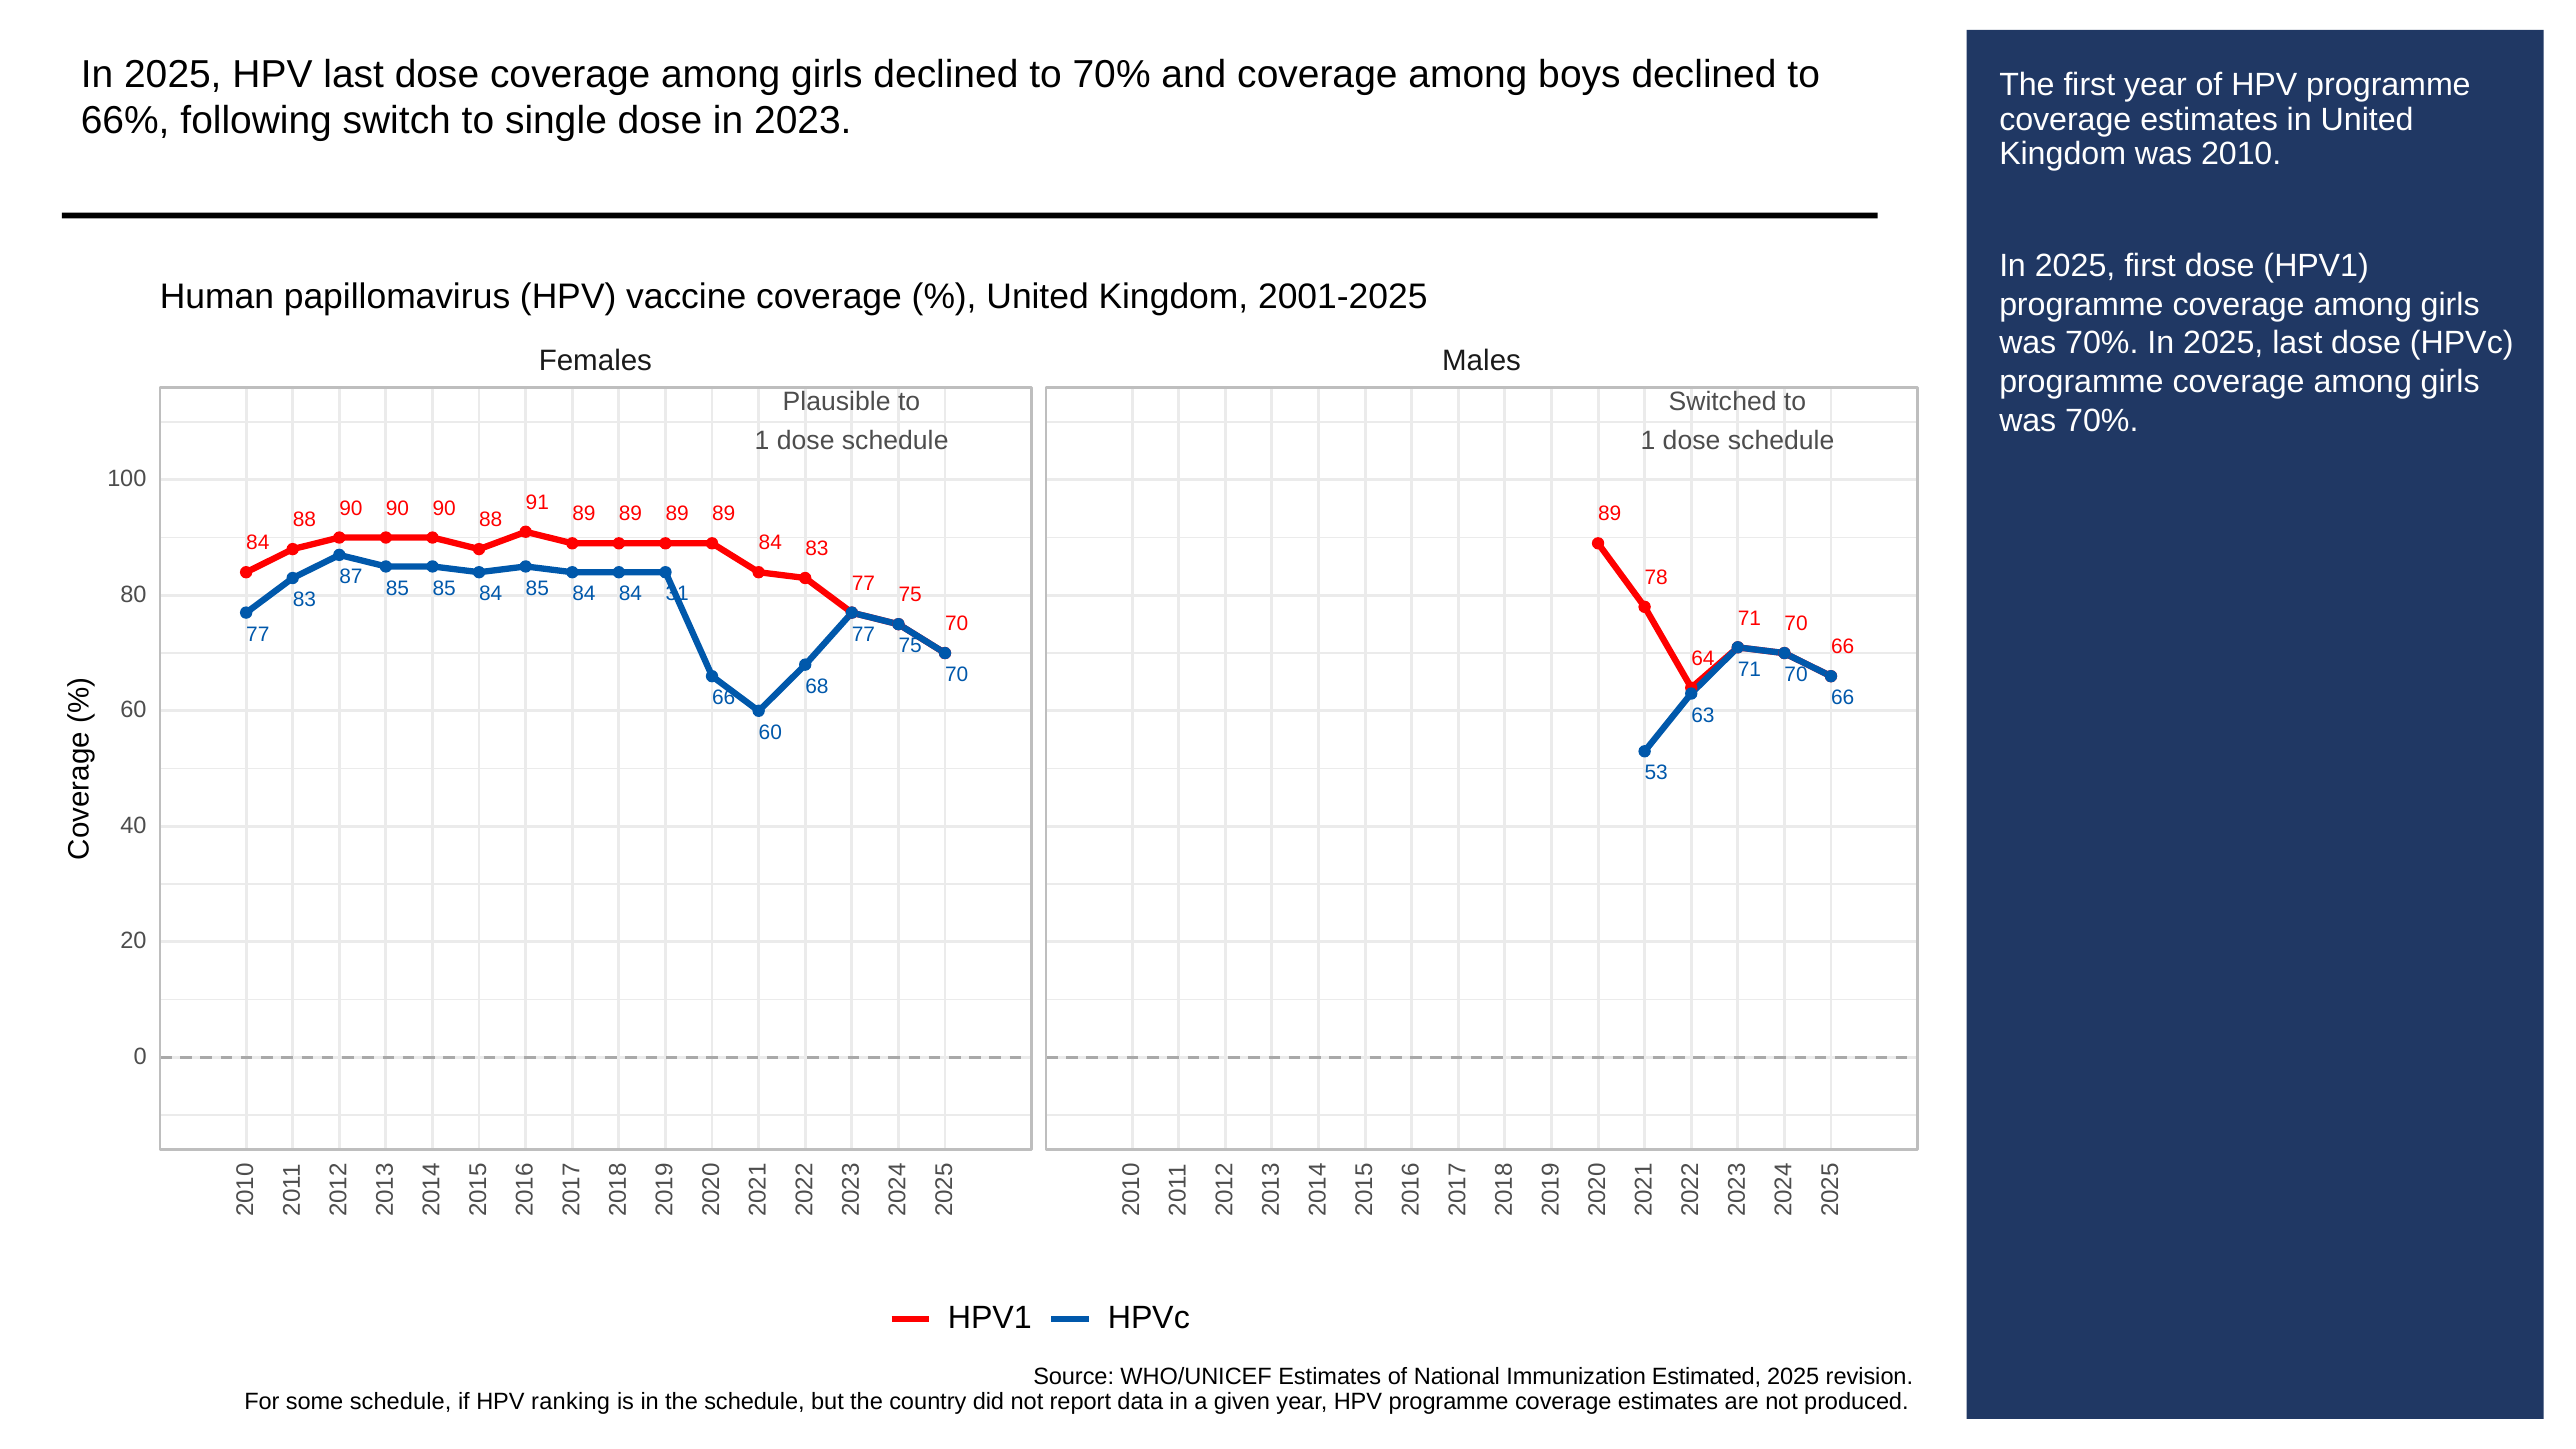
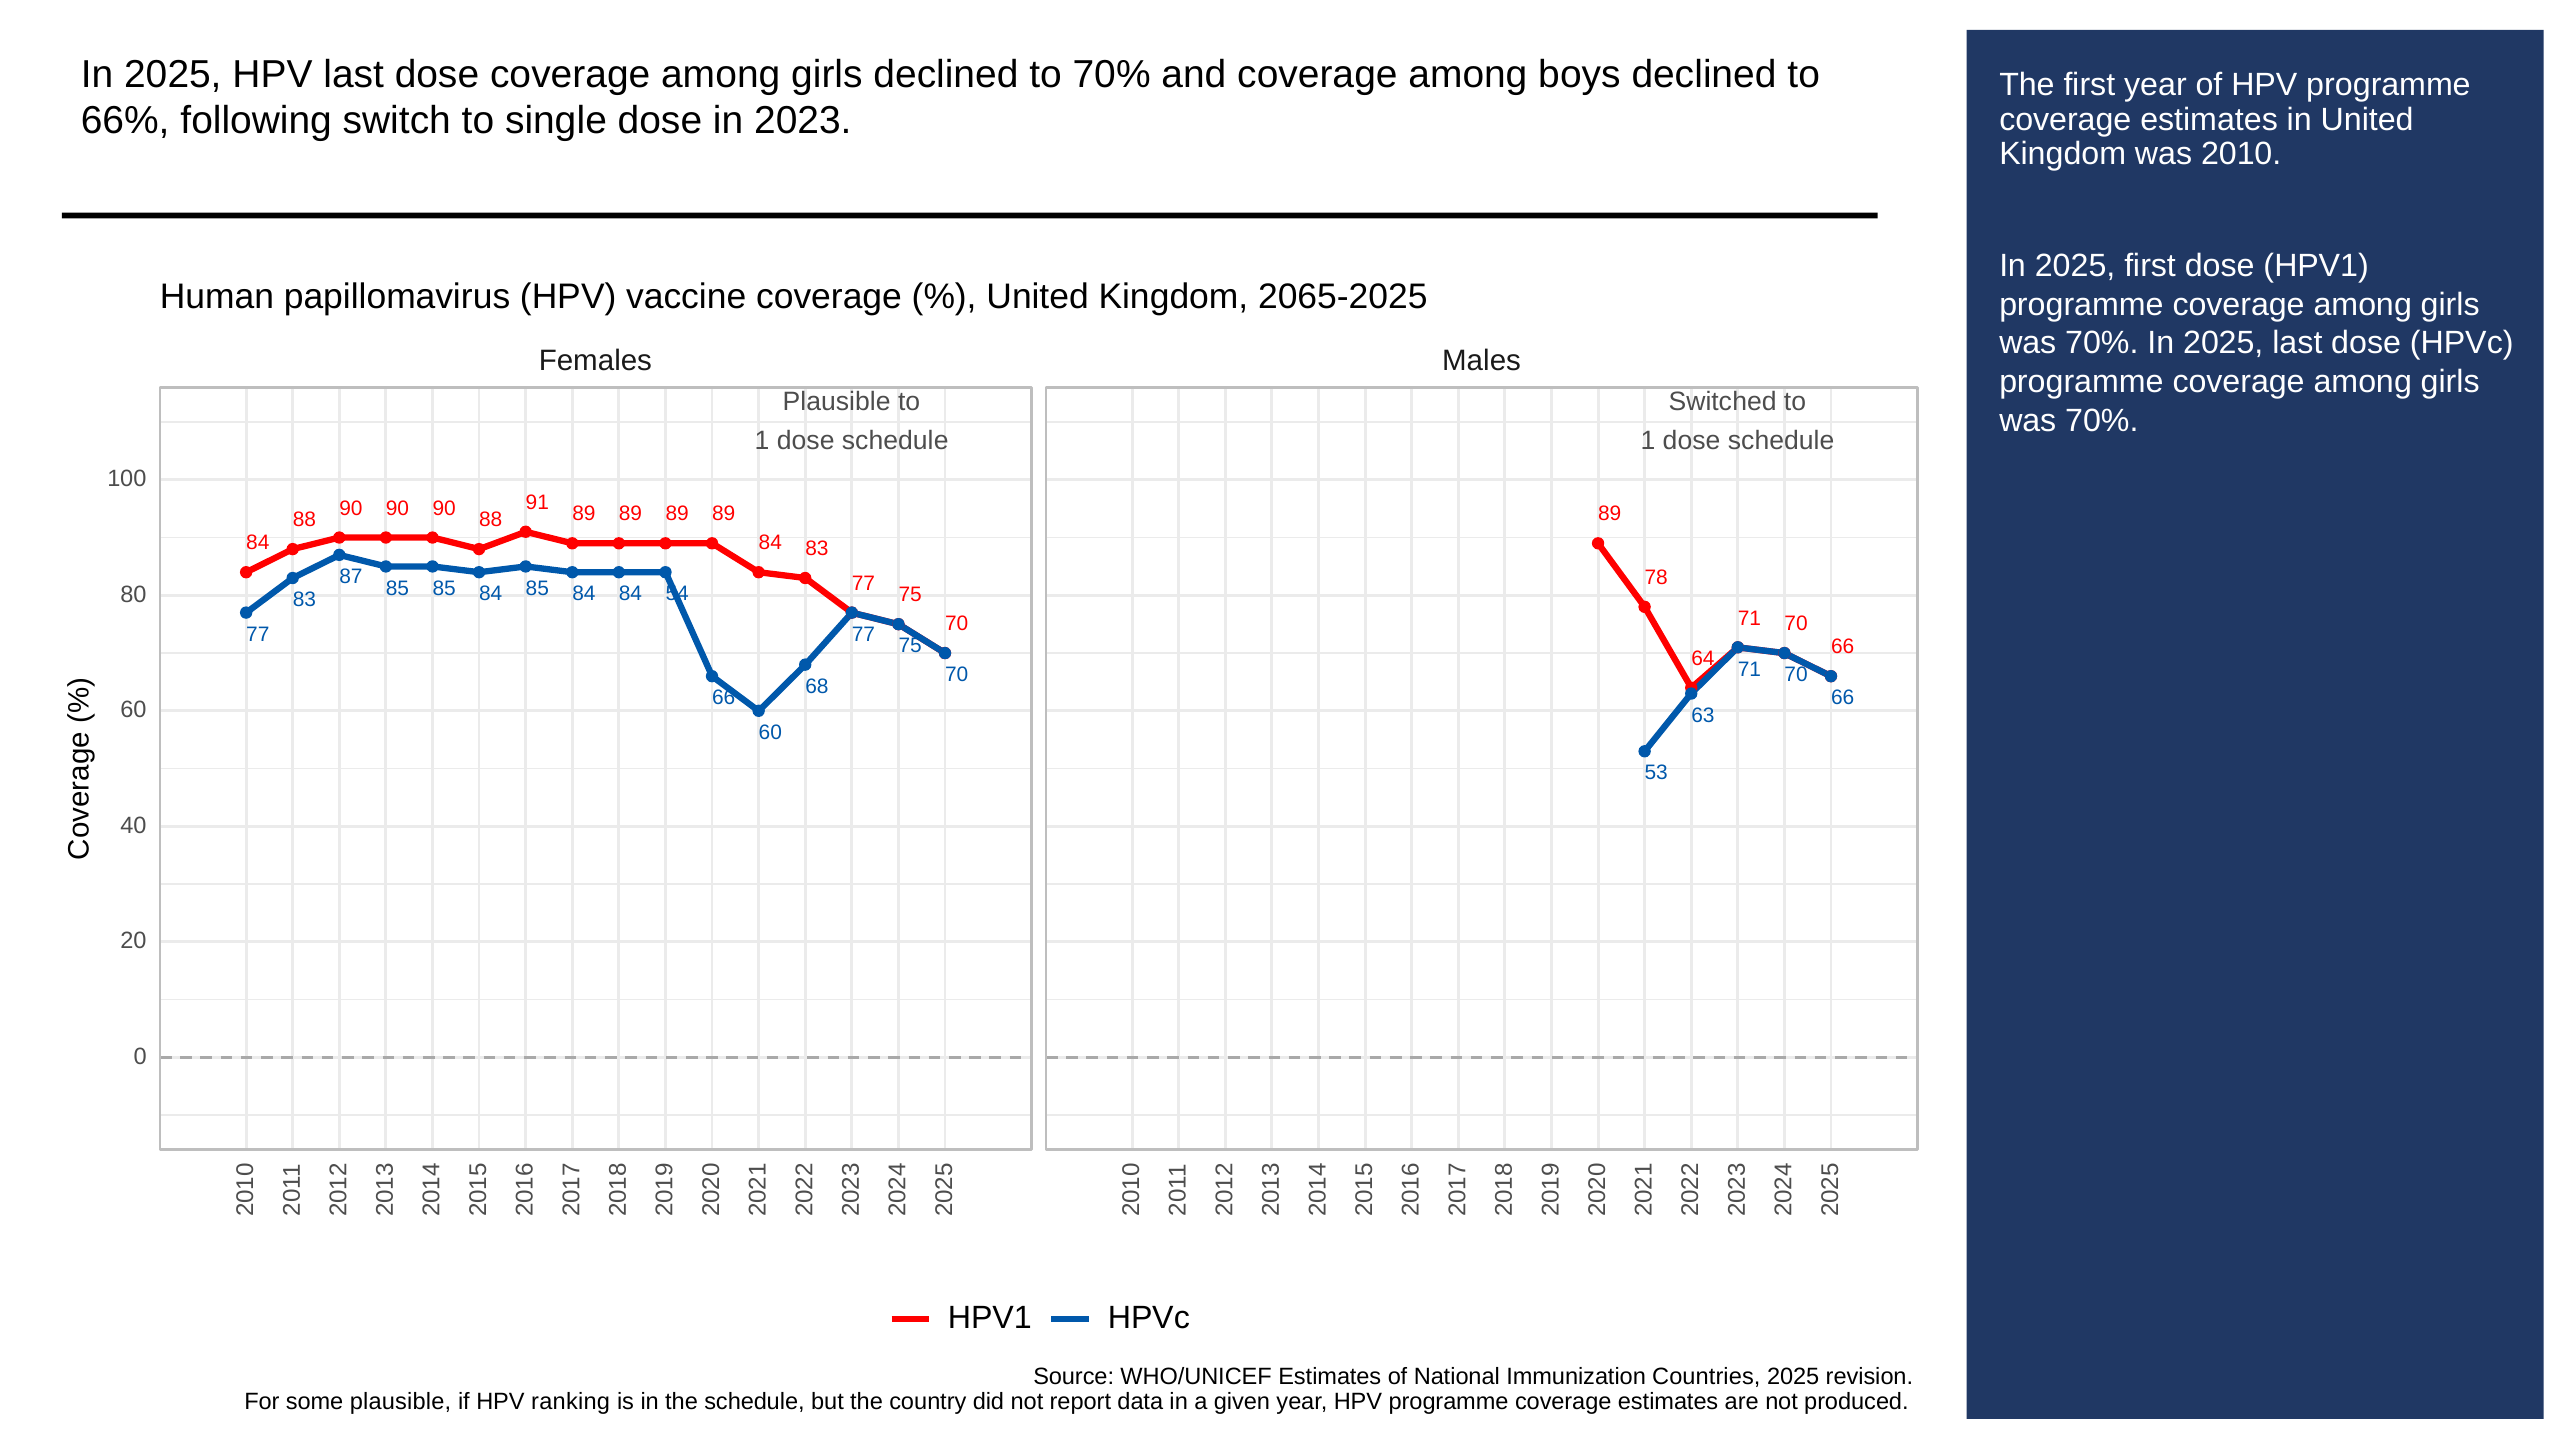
2001-2025: 2001-2025 -> 2065-2025
31: 31 -> 54
Estimated: Estimated -> Countries
some schedule: schedule -> plausible
